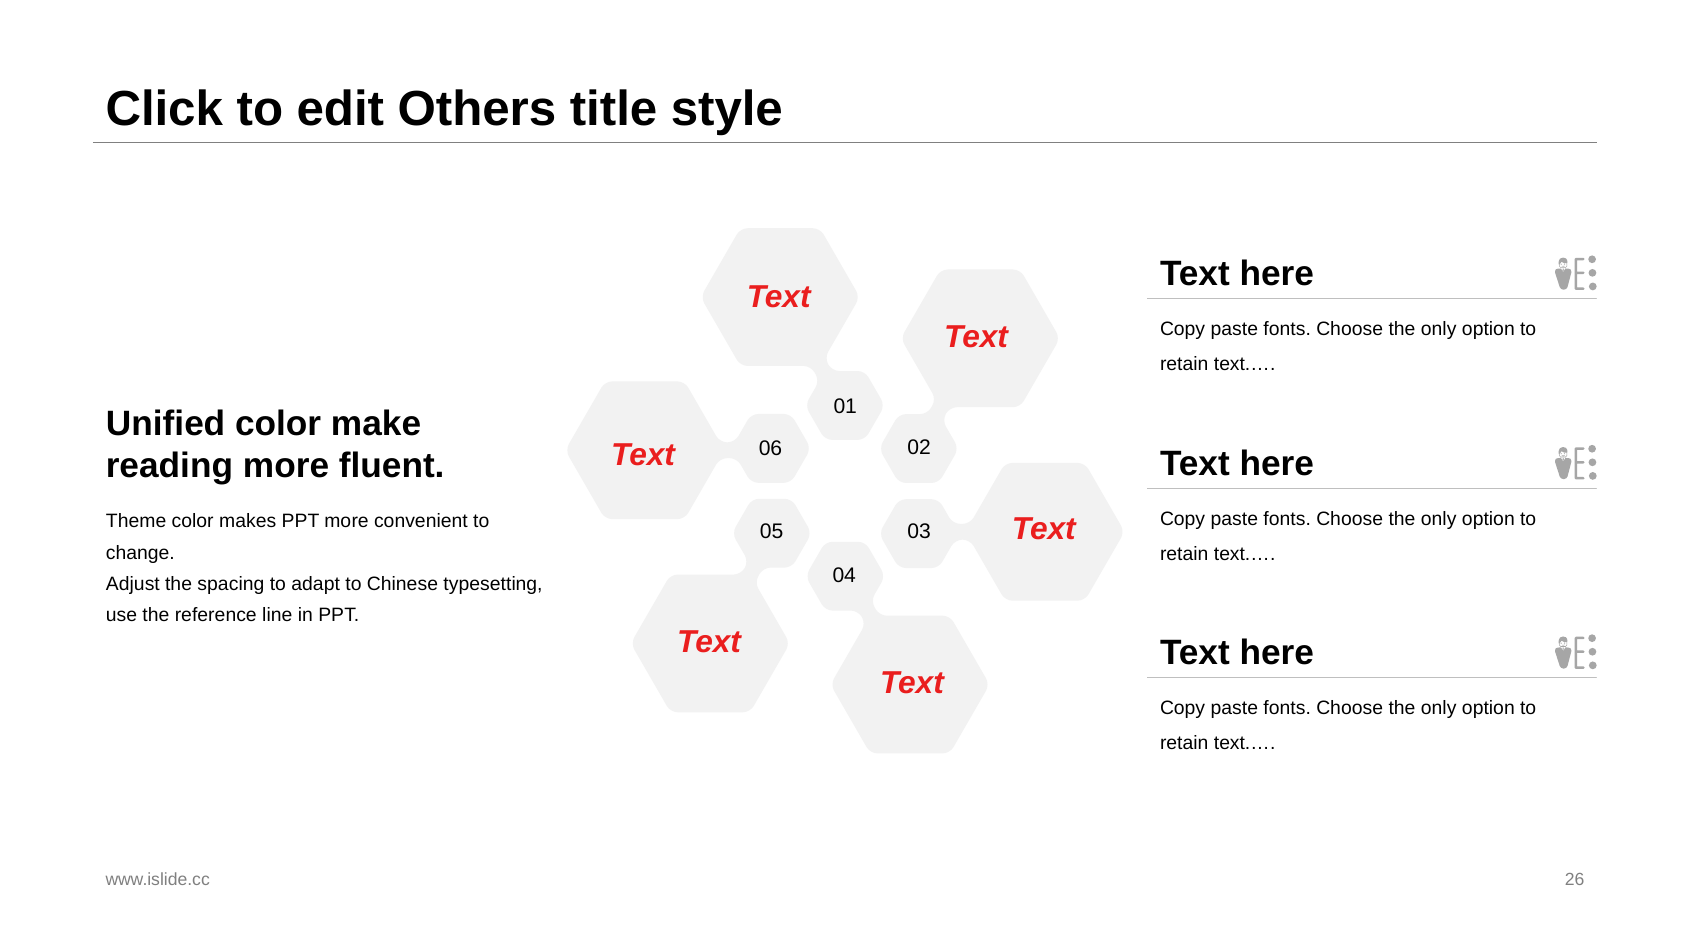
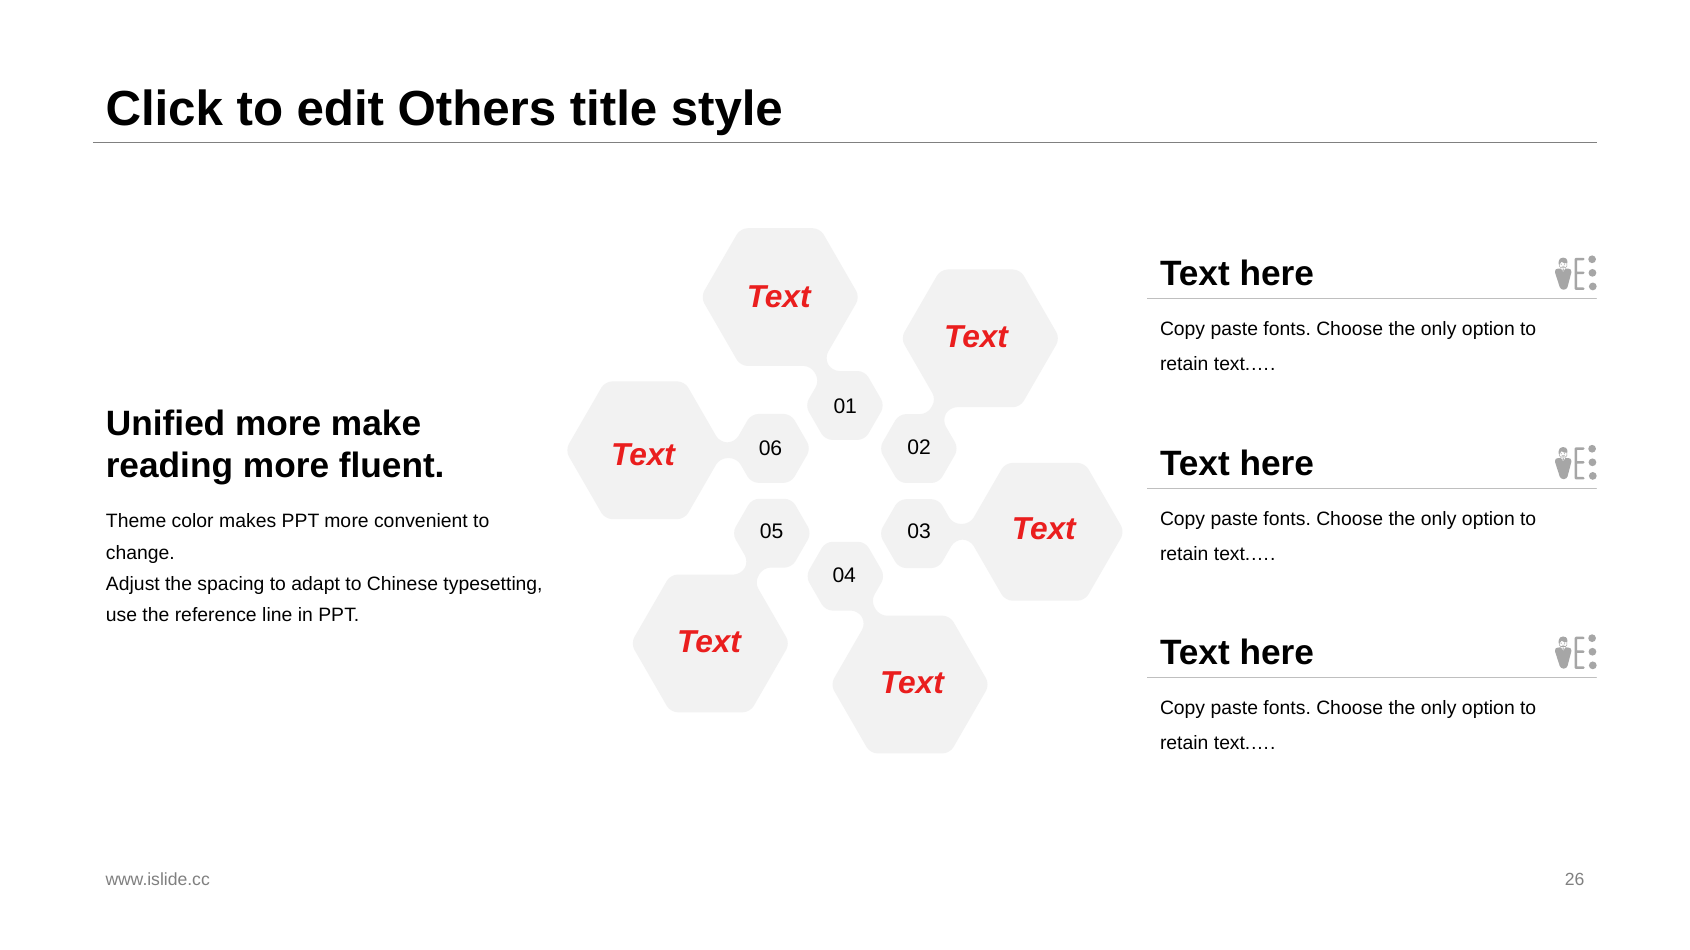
Unified color: color -> more
